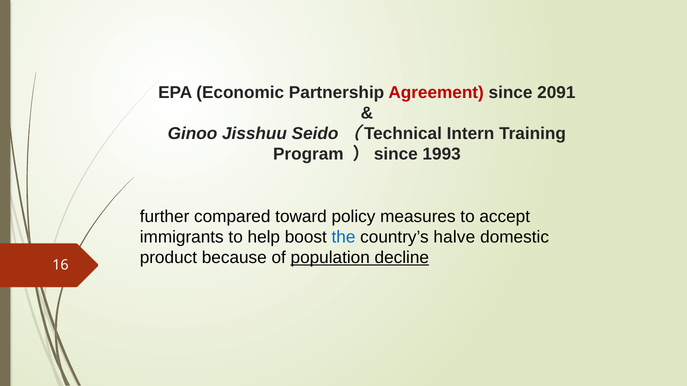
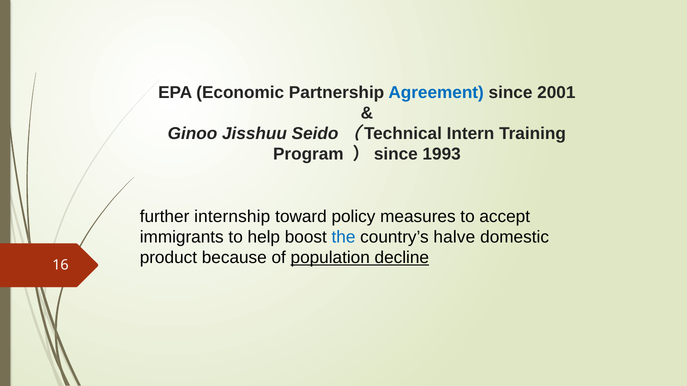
Agreement colour: red -> blue
2091: 2091 -> 2001
compared: compared -> internship
